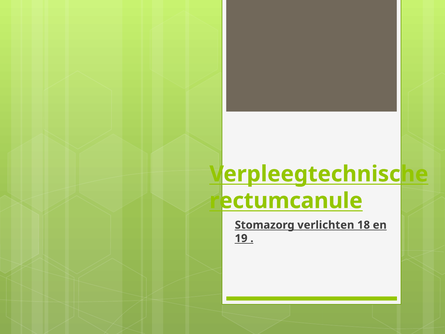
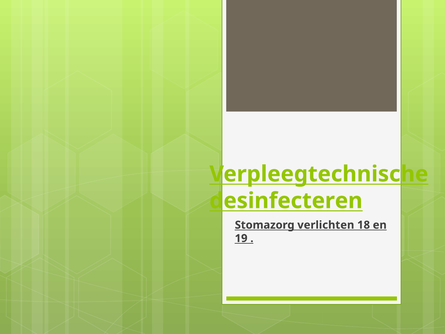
rectumcanule: rectumcanule -> desinfecteren
